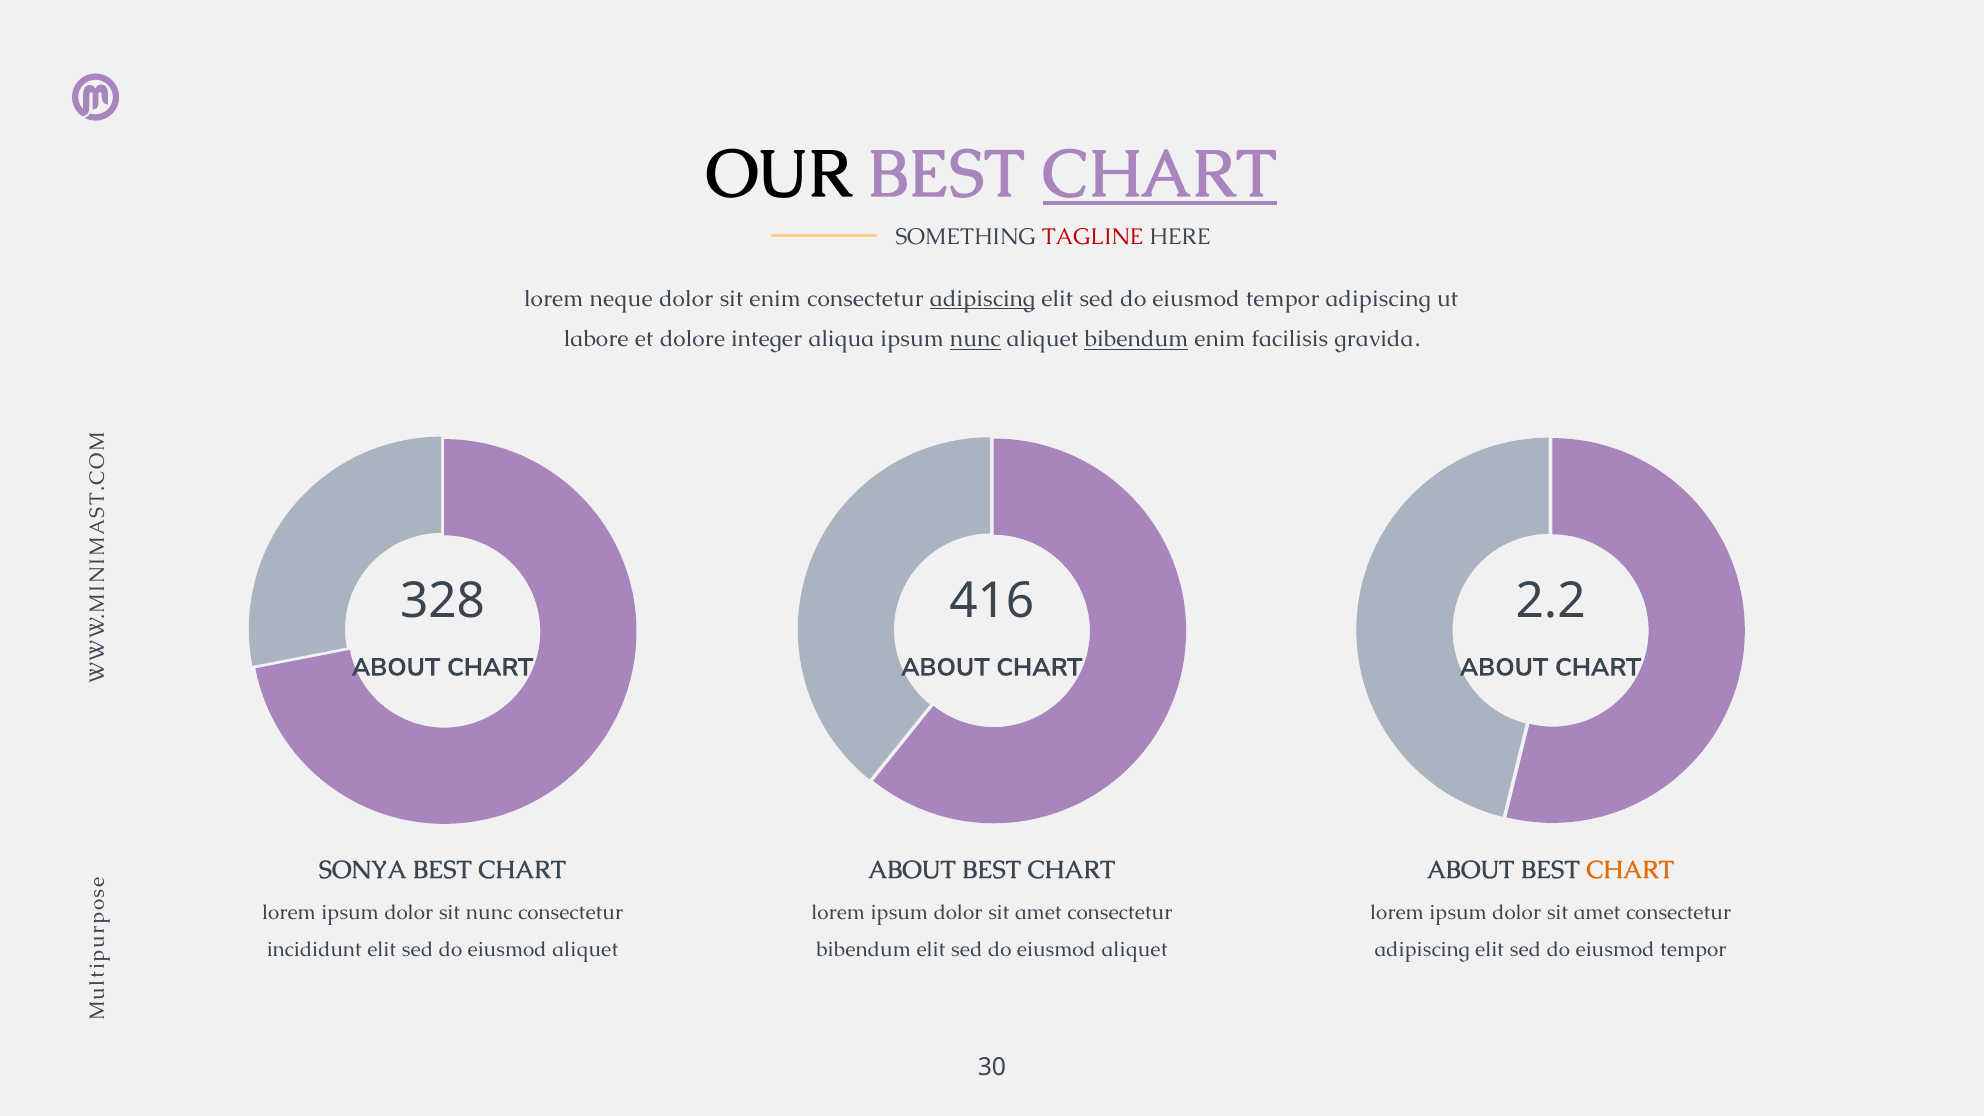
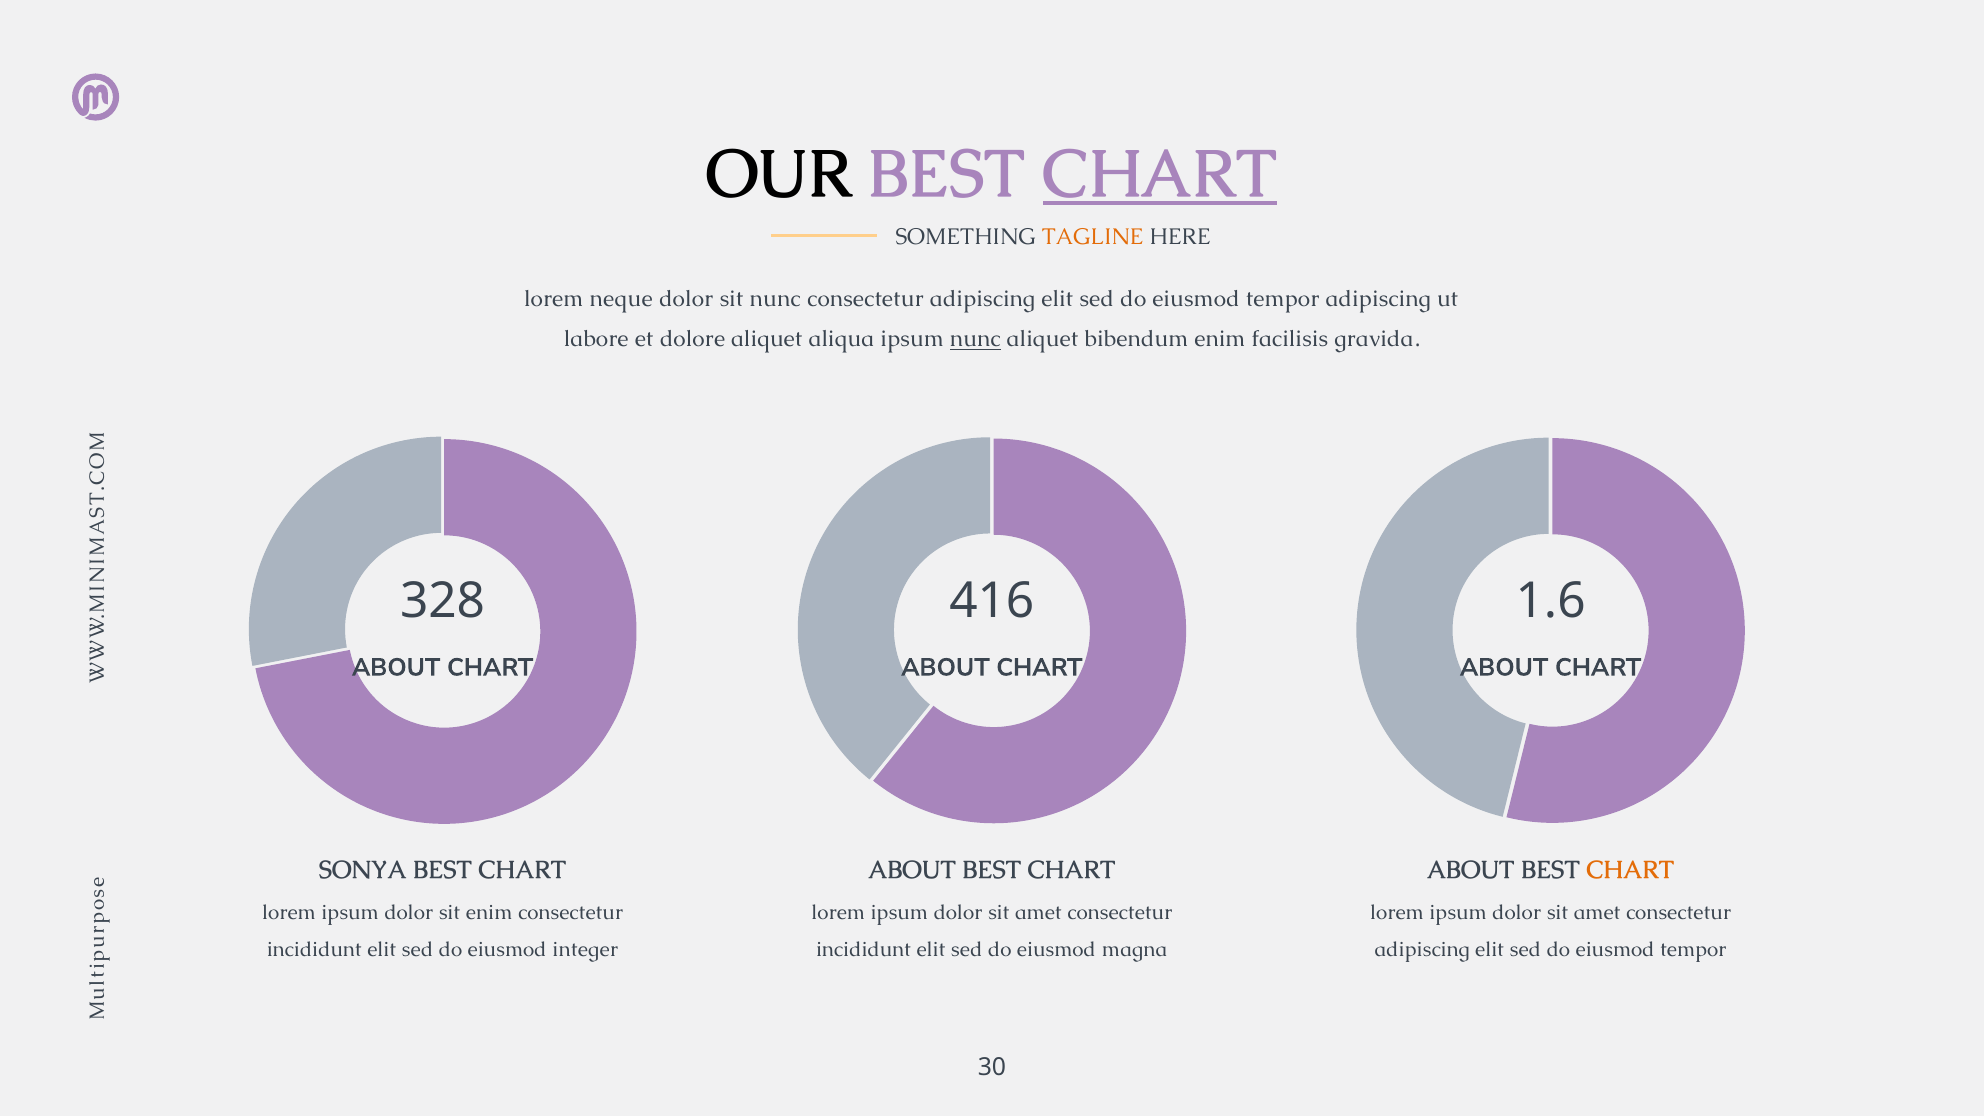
TAGLINE colour: red -> orange
sit enim: enim -> nunc
adipiscing at (983, 299) underline: present -> none
dolore integer: integer -> aliquet
bibendum at (1136, 339) underline: present -> none
2.2: 2.2 -> 1.6
sit nunc: nunc -> enim
aliquet at (585, 950): aliquet -> integer
bibendum at (863, 950): bibendum -> incididunt
aliquet at (1135, 950): aliquet -> magna
